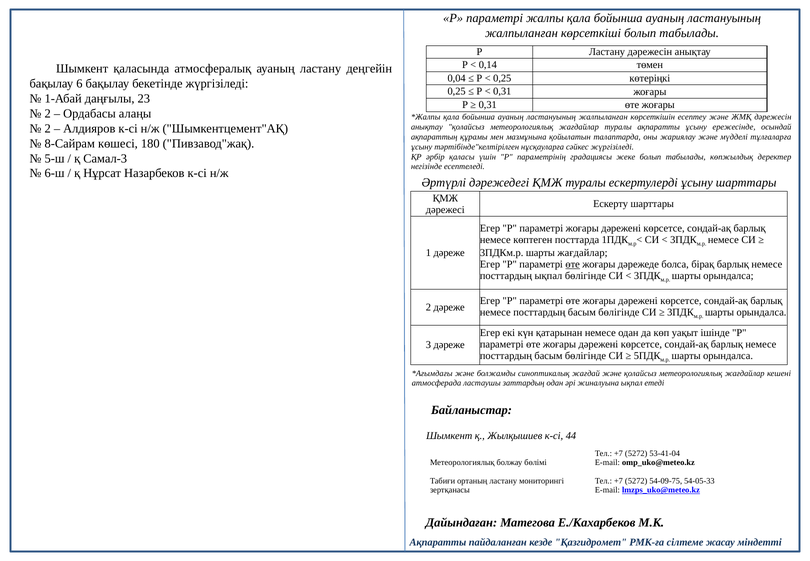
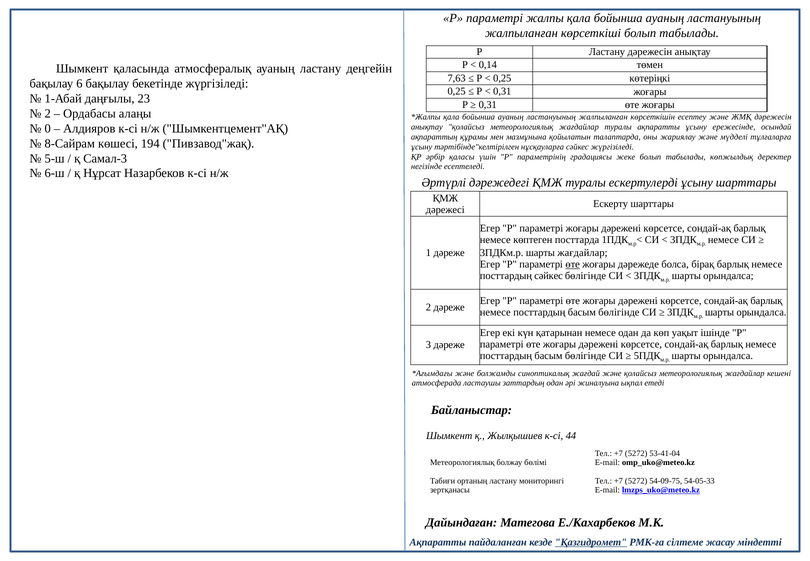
0,04: 0,04 -> 7,63
2 at (48, 128): 2 -> 0
180: 180 -> 194
посттардың ықпал: ықпал -> сәйкес
Қазгидромет underline: none -> present
